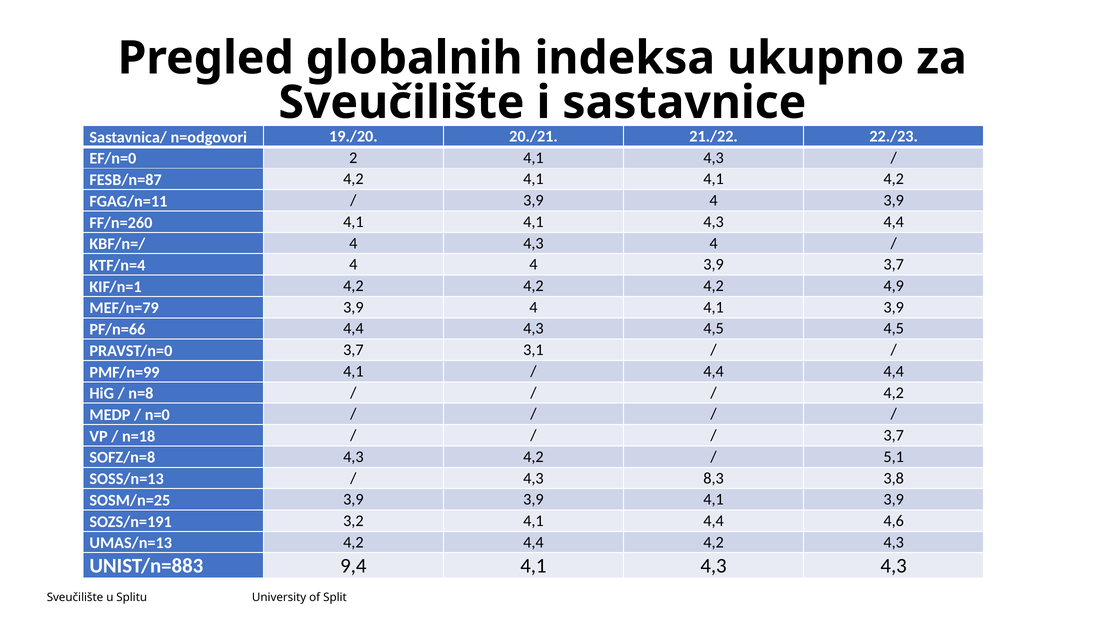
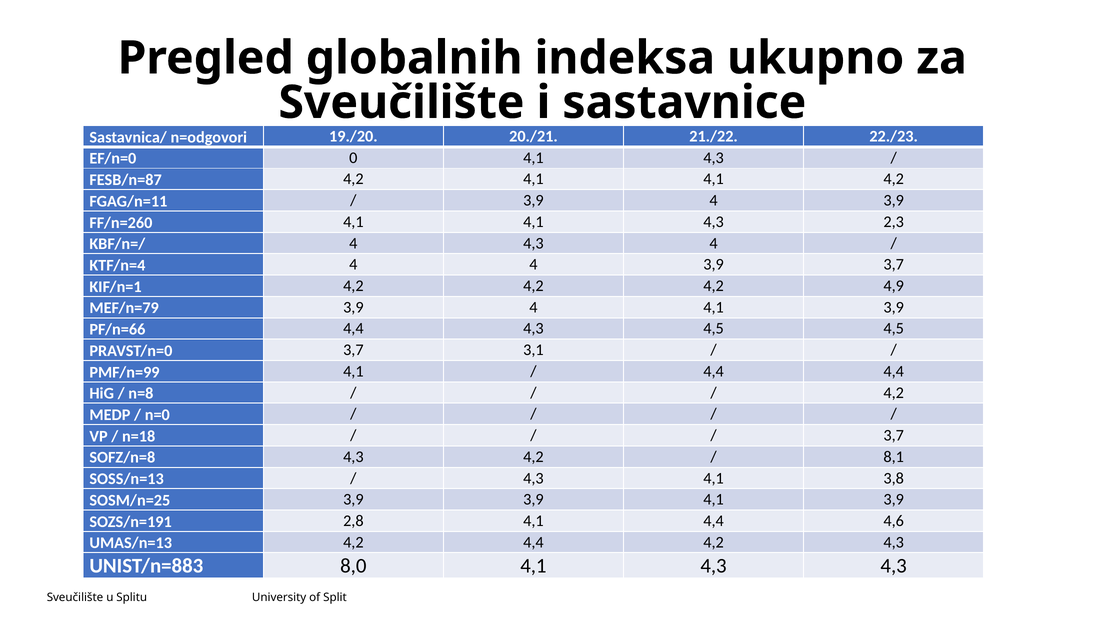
2: 2 -> 0
4,3 4,4: 4,4 -> 2,3
5,1: 5,1 -> 8,1
4,3 8,3: 8,3 -> 4,1
3,2: 3,2 -> 2,8
9,4: 9,4 -> 8,0
